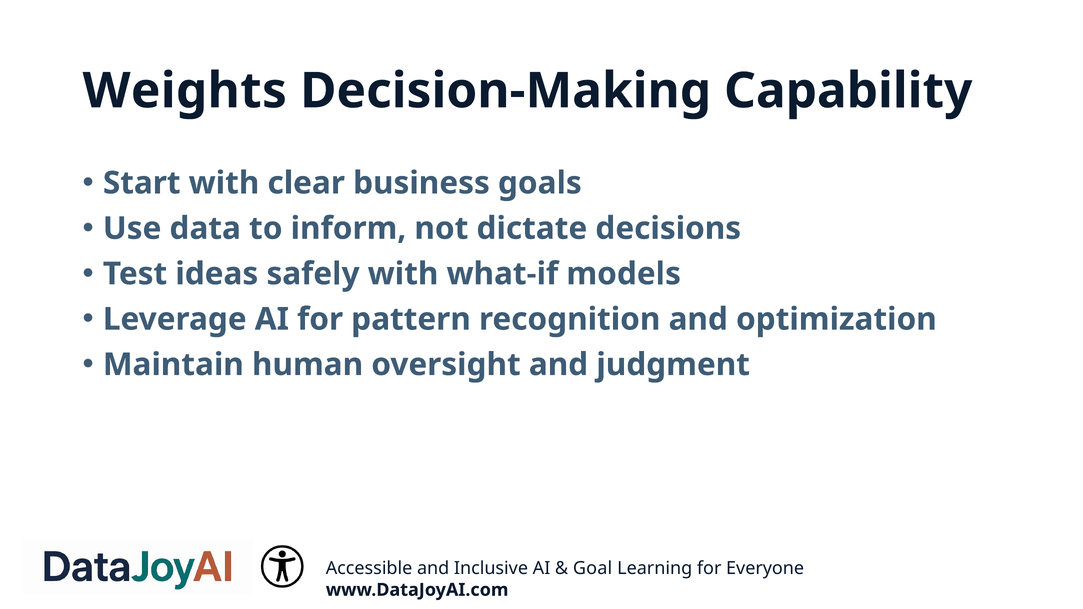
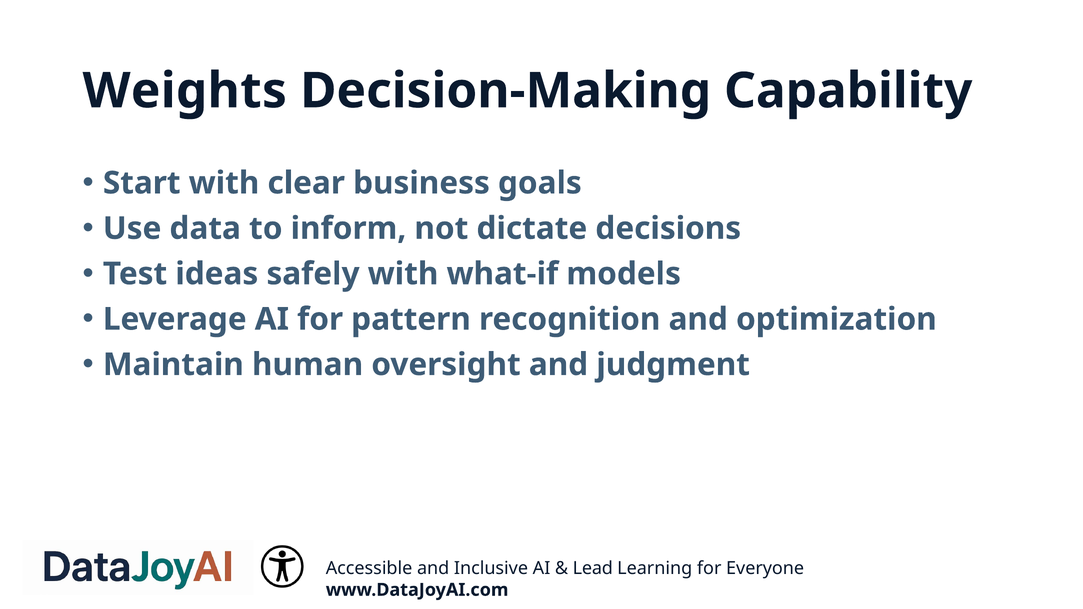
Goal: Goal -> Lead
